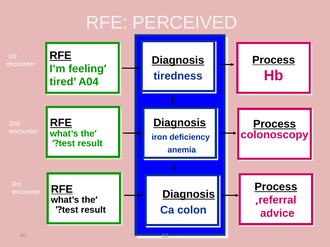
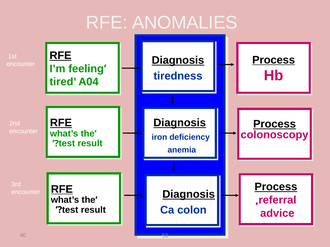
PERCEIVED: PERCEIVED -> ANOMALIES
